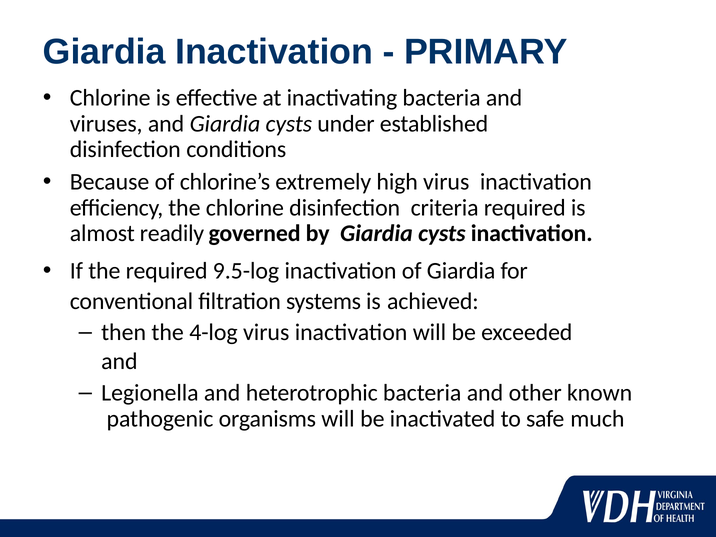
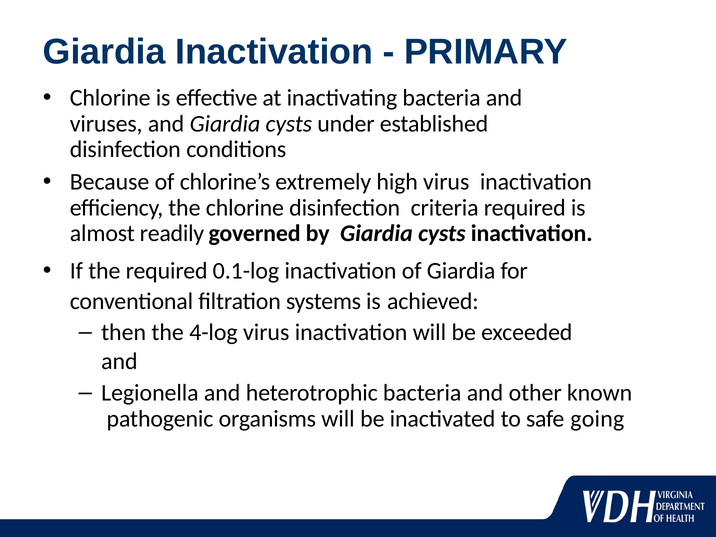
9.5-log: 9.5-log -> 0.1-log
much: much -> going
